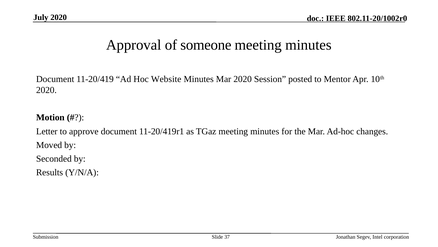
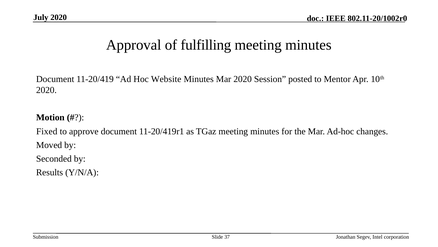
someone: someone -> fulfilling
Letter: Letter -> Fixed
